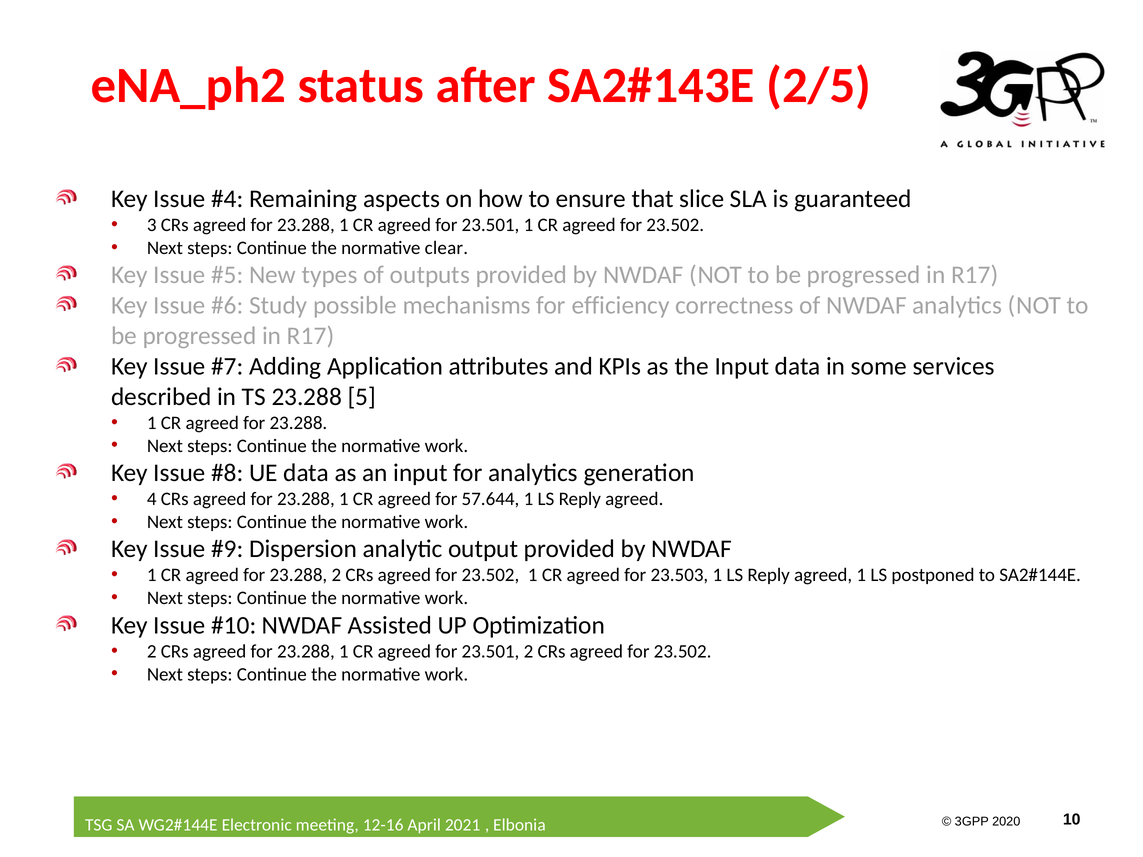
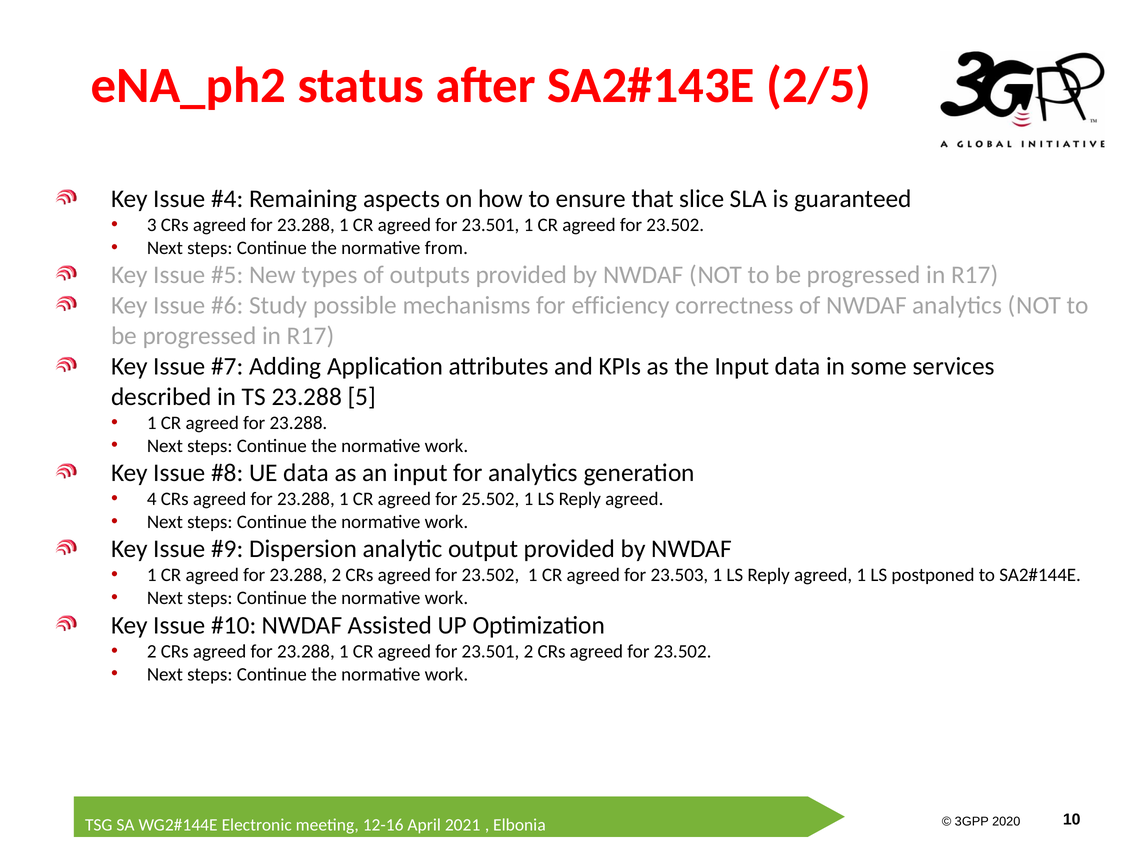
clear: clear -> from
57.644: 57.644 -> 25.502
